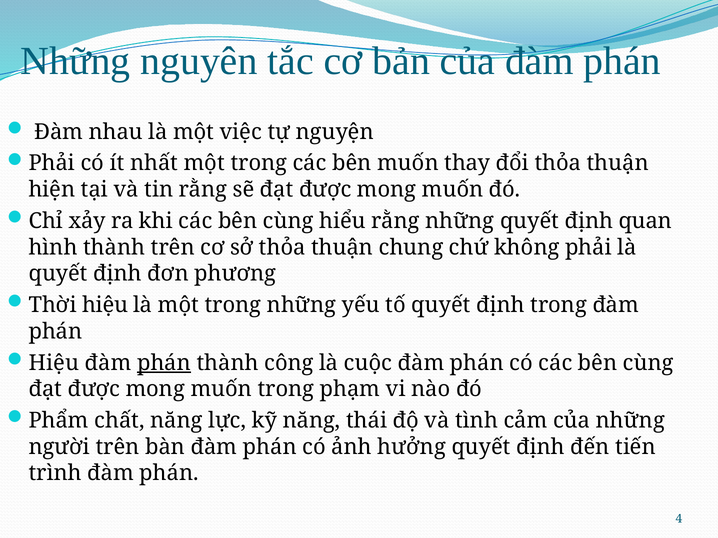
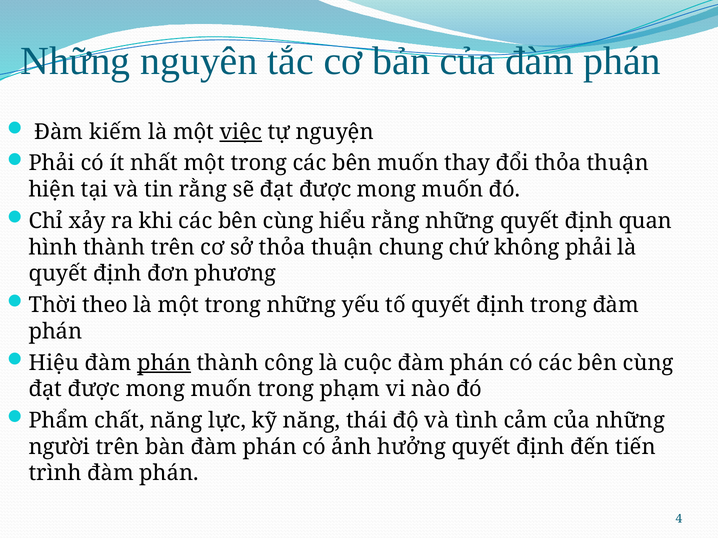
nhau: nhau -> kiếm
việc underline: none -> present
Thời hiệu: hiệu -> theo
